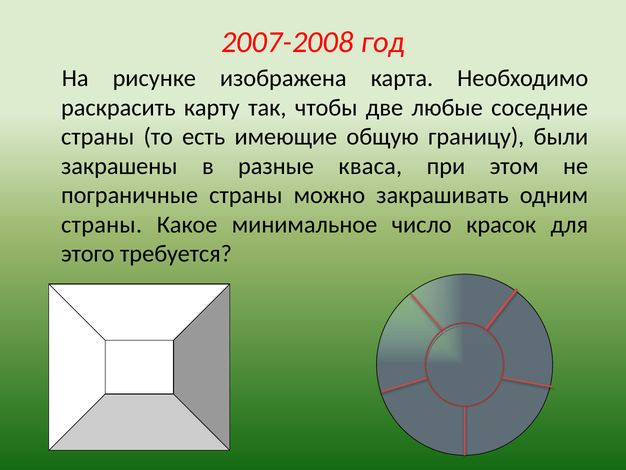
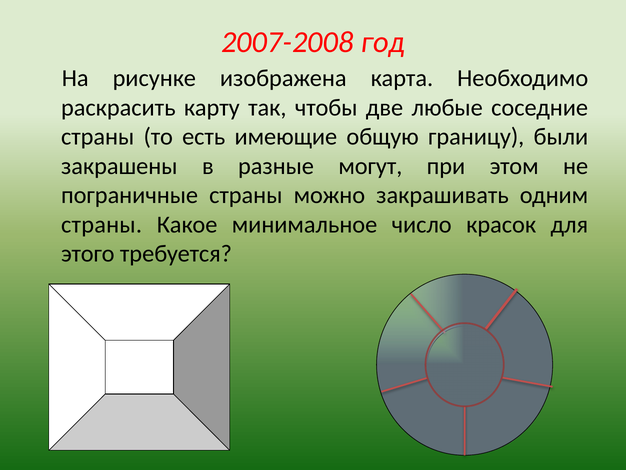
кваса: кваса -> могут
